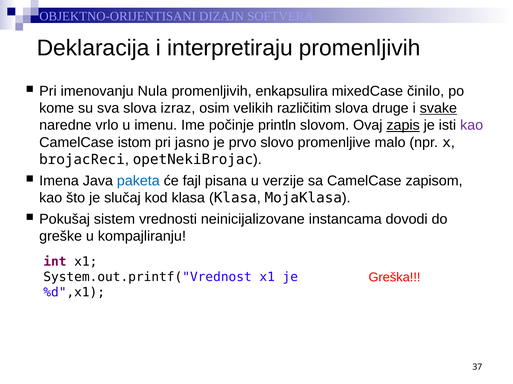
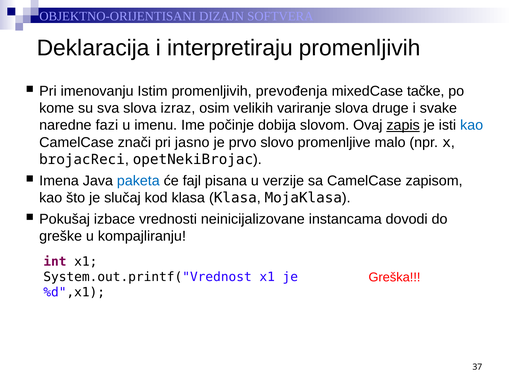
Nula: Nula -> Istim
enkapsulira: enkapsulira -> prevođenja
činilo: činilo -> tačke
različitim: različitim -> variranje
svake underline: present -> none
vrlo: vrlo -> fazi
println: println -> dobija
kao at (472, 126) colour: purple -> blue
istom: istom -> znači
sistem: sistem -> izbace
